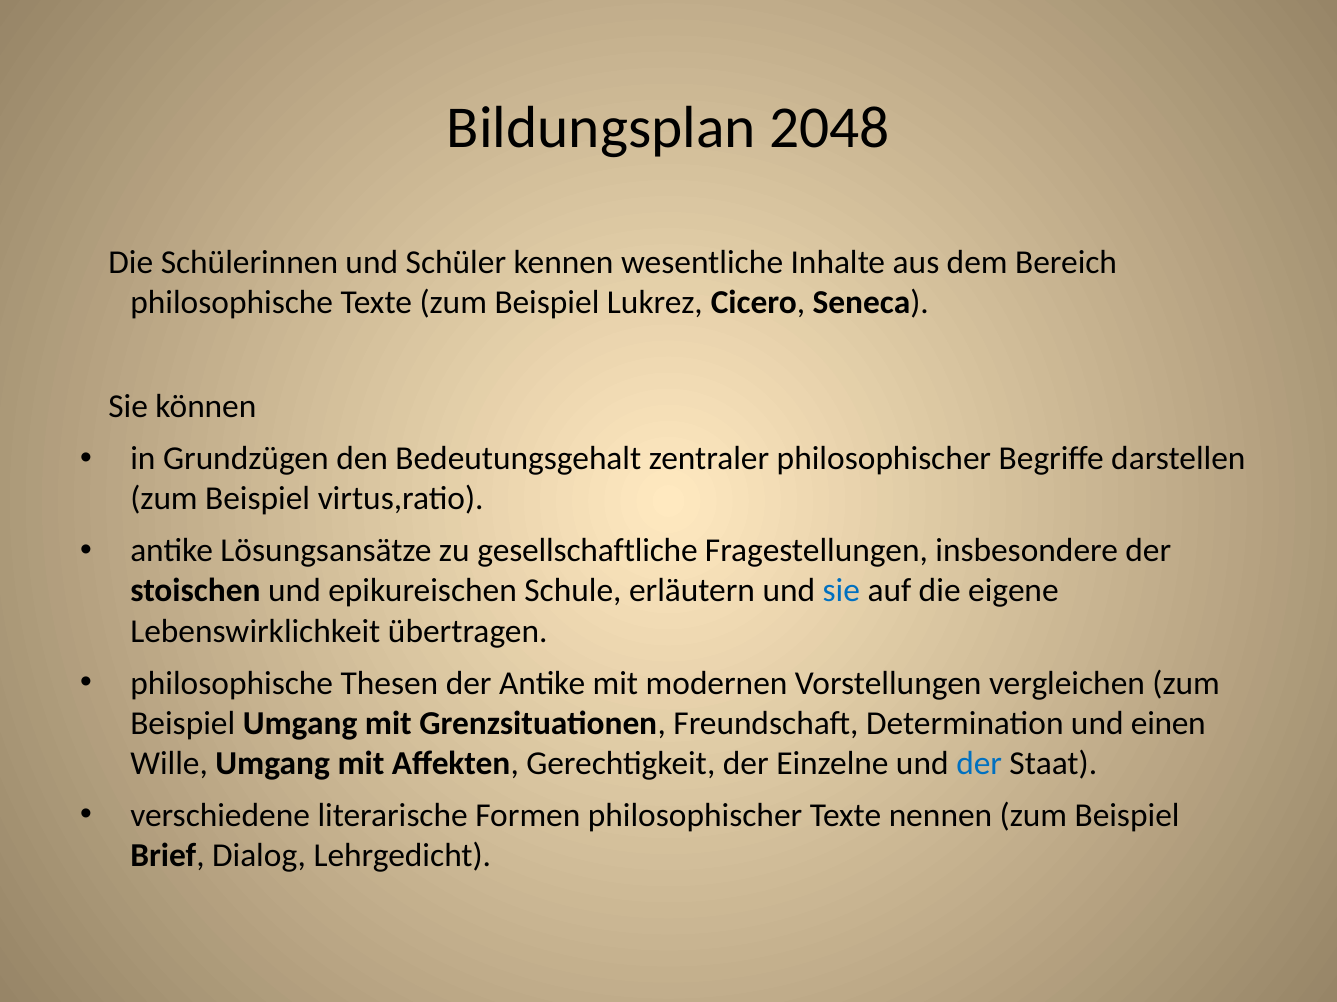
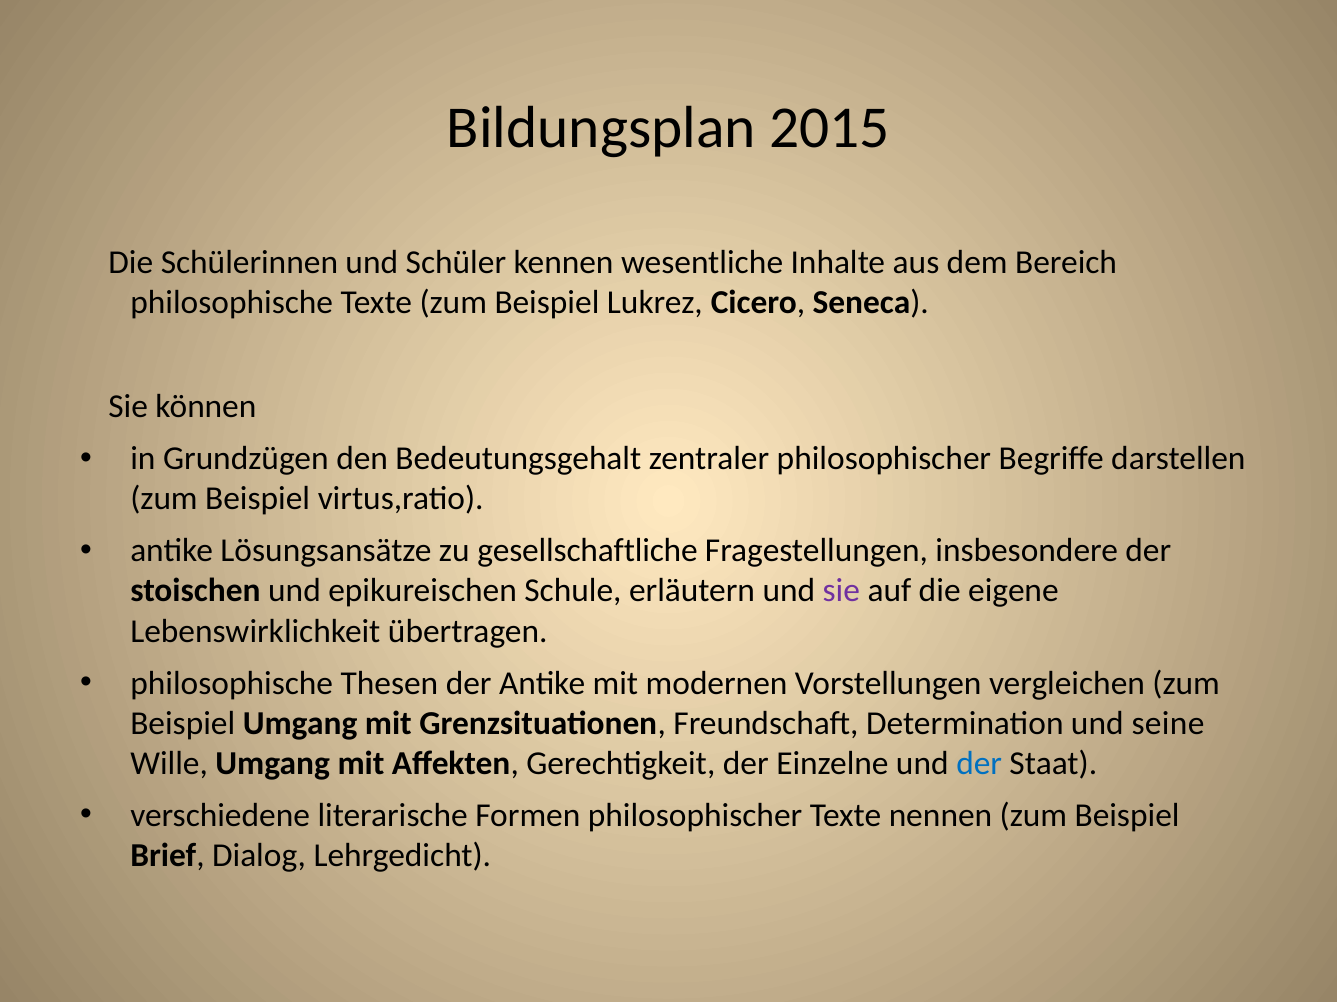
2048: 2048 -> 2015
sie at (841, 591) colour: blue -> purple
einen: einen -> seine
